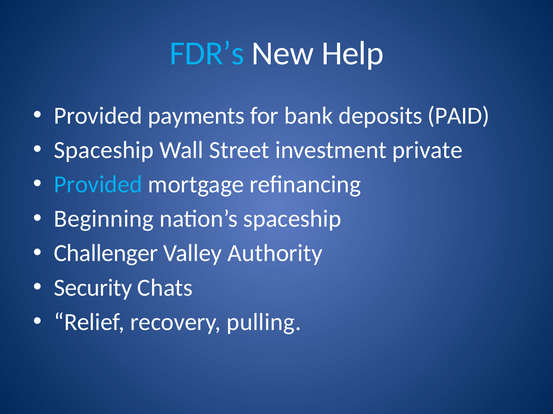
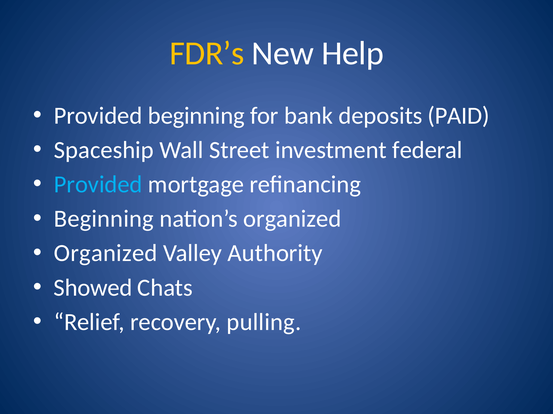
FDR’s colour: light blue -> yellow
Provided payments: payments -> beginning
private: private -> federal
nation’s spaceship: spaceship -> organized
Challenger at (106, 254): Challenger -> Organized
Security: Security -> Showed
